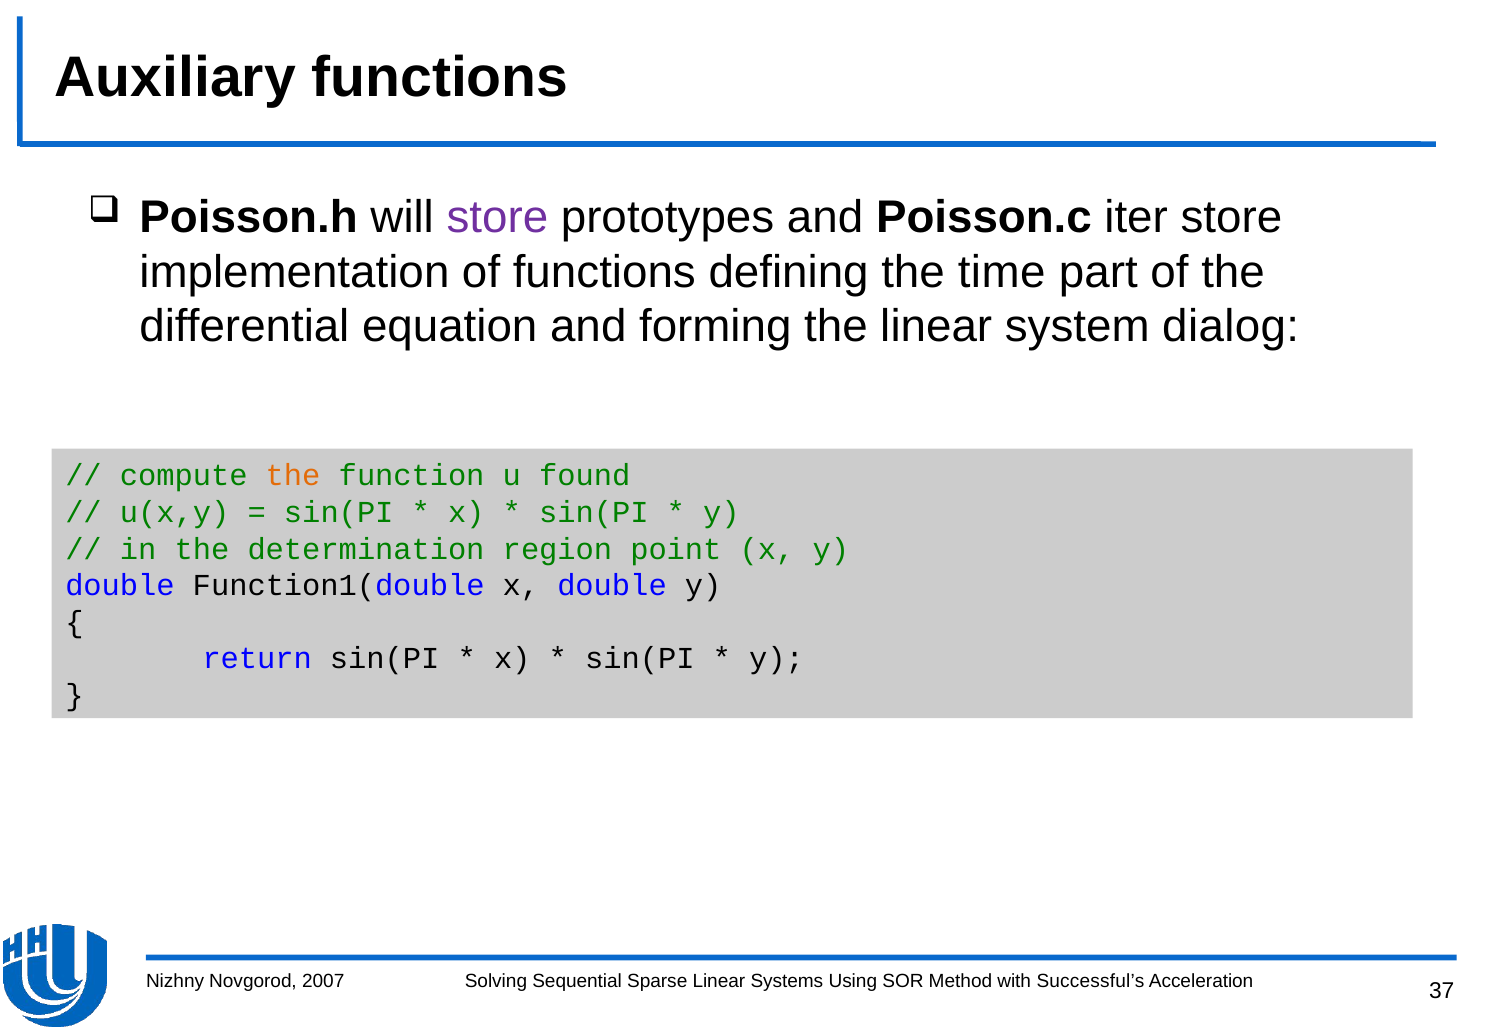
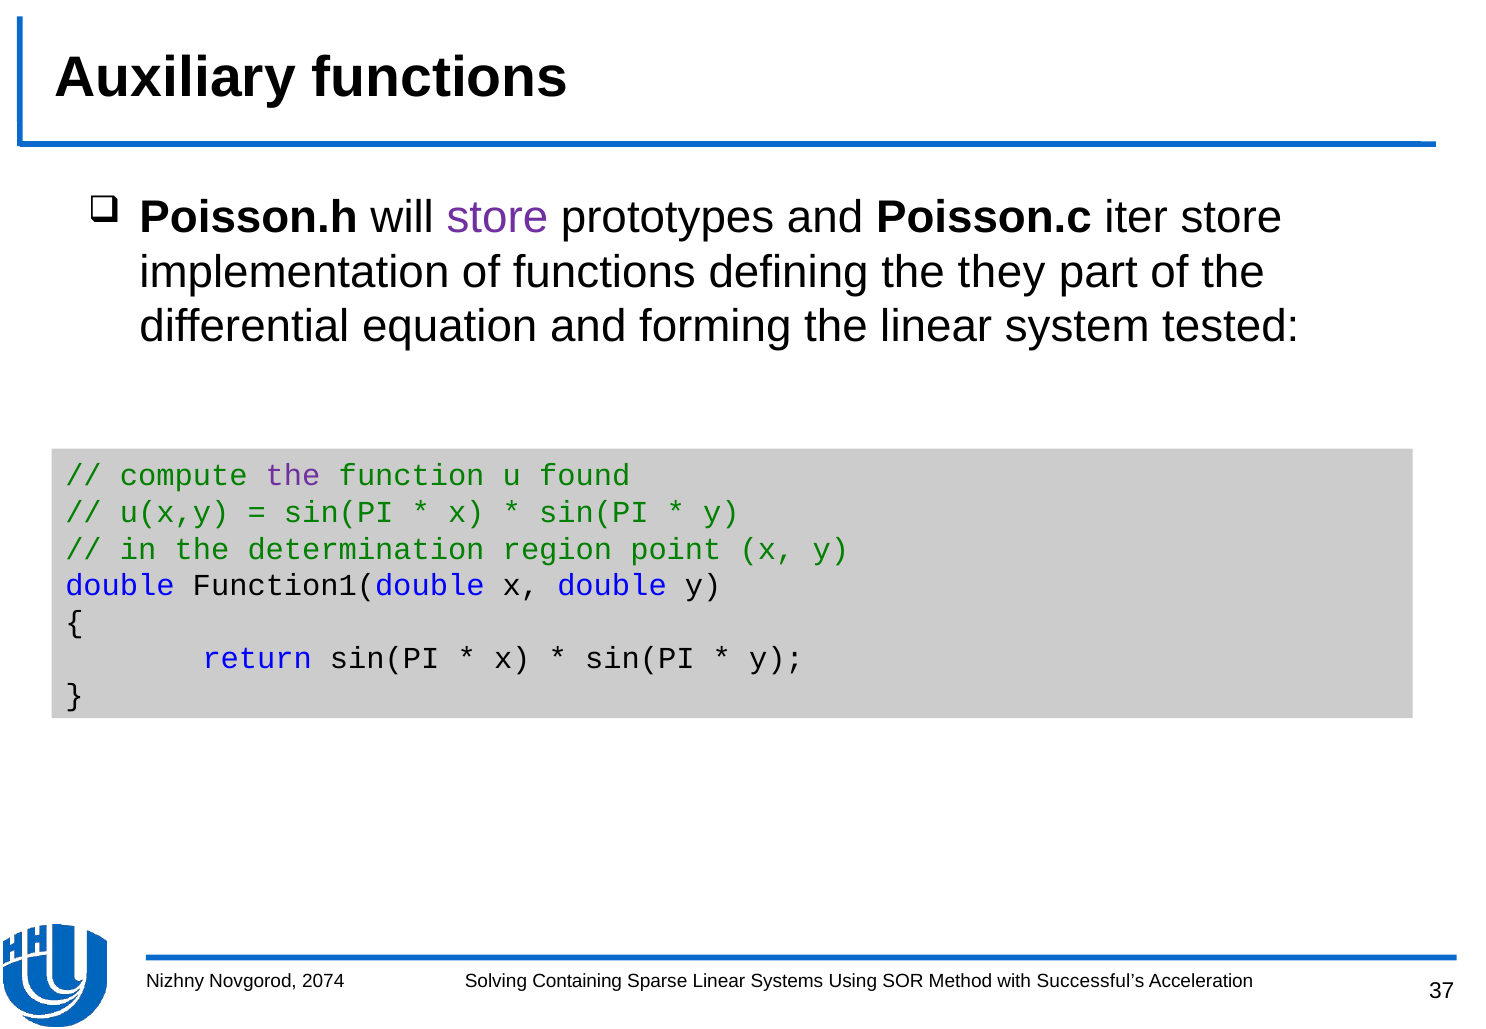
time: time -> they
dialog: dialog -> tested
the at (293, 476) colour: orange -> purple
2007: 2007 -> 2074
Sequential: Sequential -> Containing
